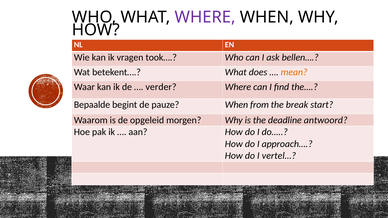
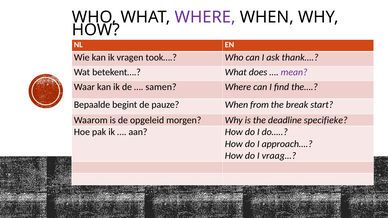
bellen…: bellen… -> thank…
mean colour: orange -> purple
verder: verder -> samen
antwoord: antwoord -> specifieke
vertel…: vertel… -> vraag…
